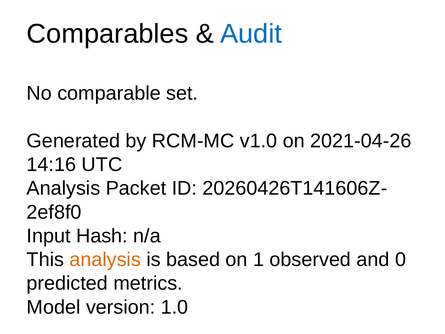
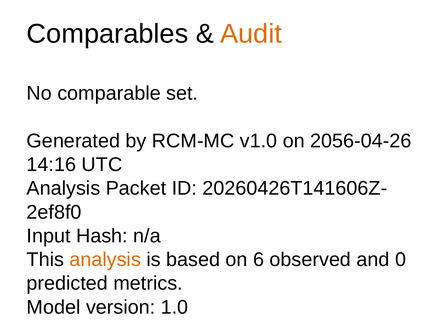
Audit colour: blue -> orange
2021-04-26: 2021-04-26 -> 2056-04-26
1: 1 -> 6
